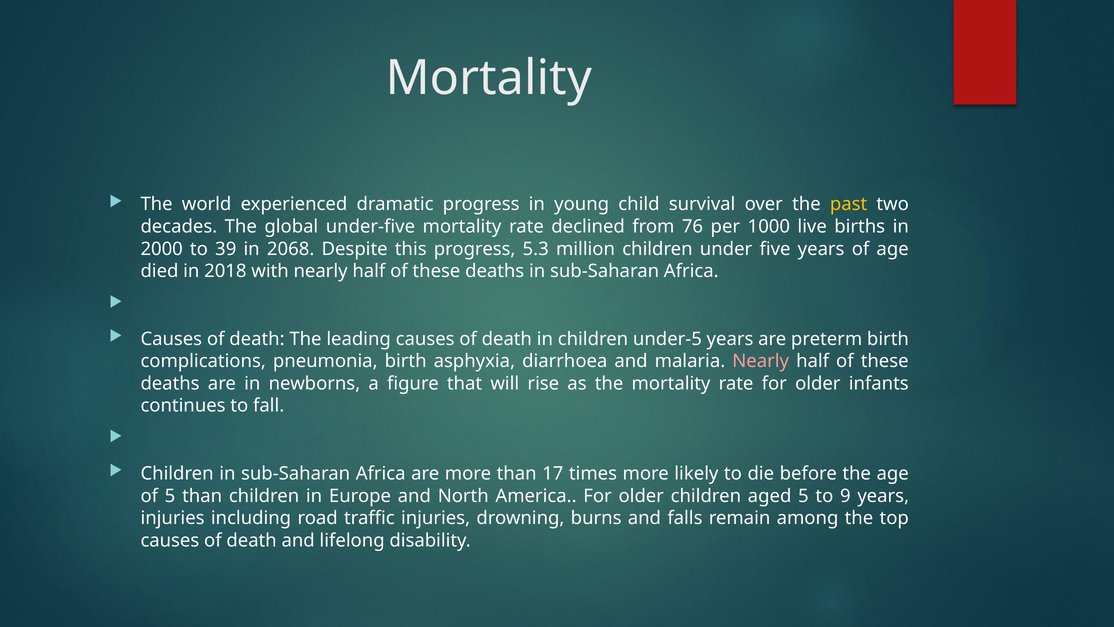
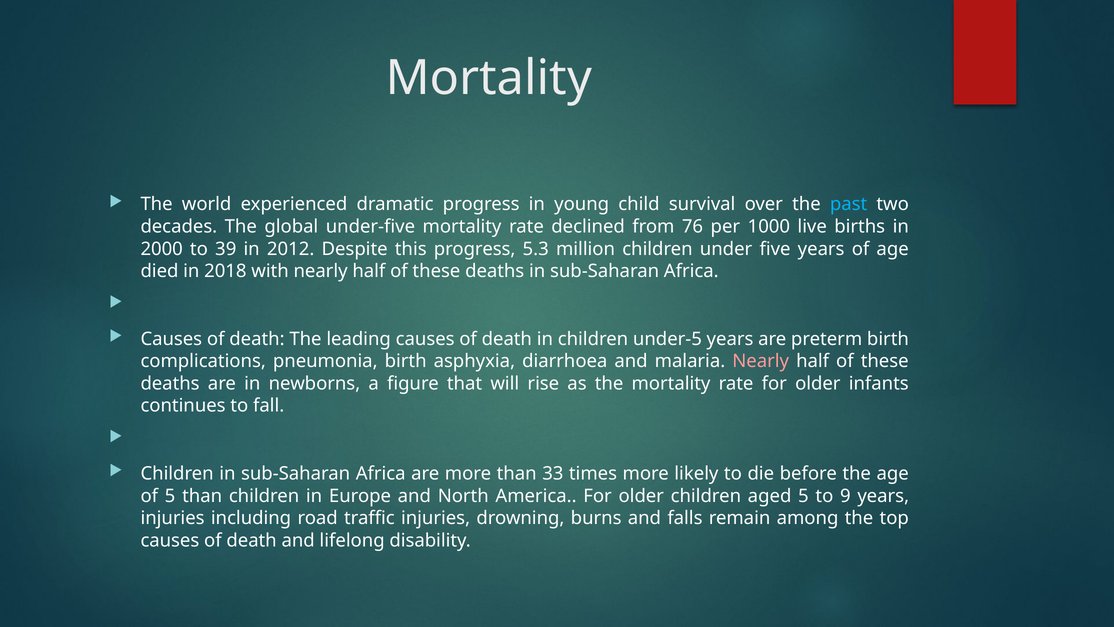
past colour: yellow -> light blue
2068: 2068 -> 2012
17: 17 -> 33
